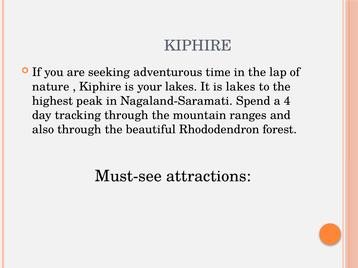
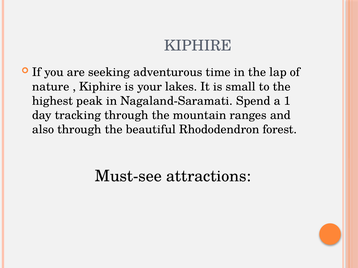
is lakes: lakes -> small
4: 4 -> 1
